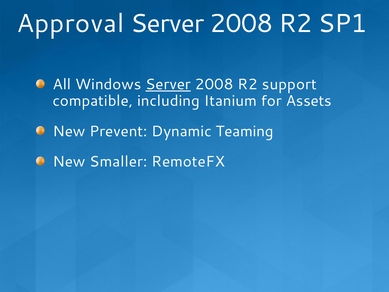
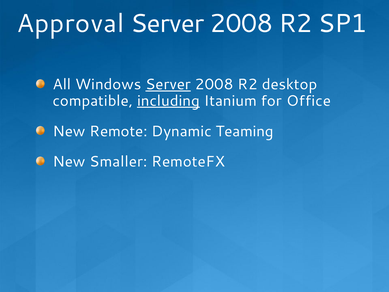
support: support -> desktop
including underline: none -> present
Assets: Assets -> Office
Prevent: Prevent -> Remote
